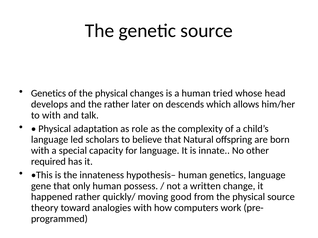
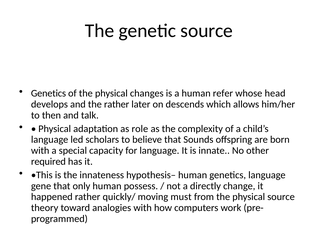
tried: tried -> refer
to with: with -> then
Natural: Natural -> Sounds
written: written -> directly
good: good -> must
